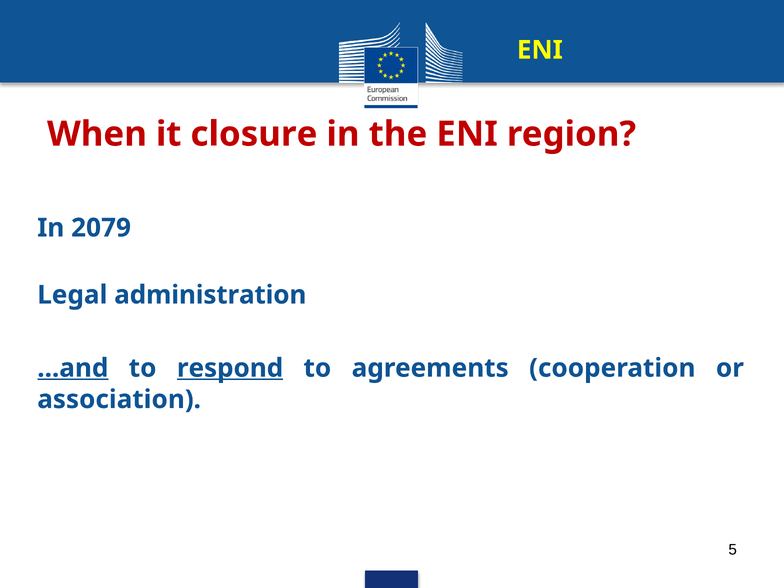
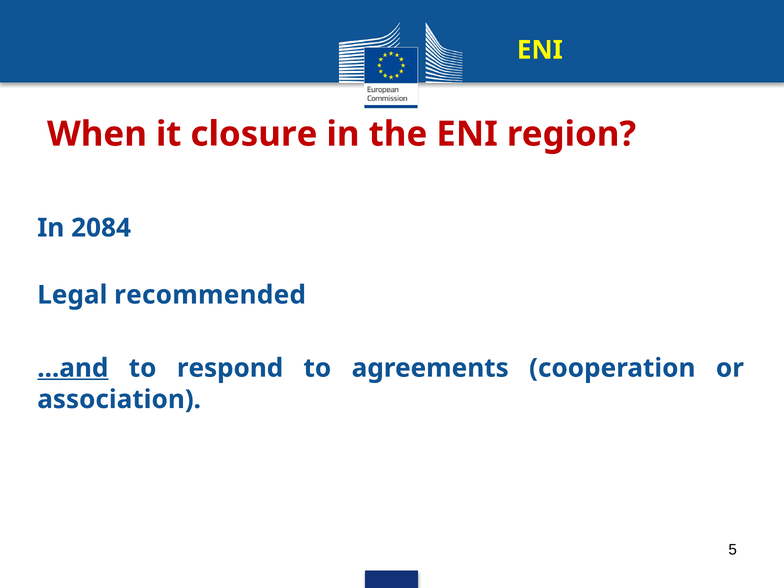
2079: 2079 -> 2084
administration: administration -> recommended
respond underline: present -> none
